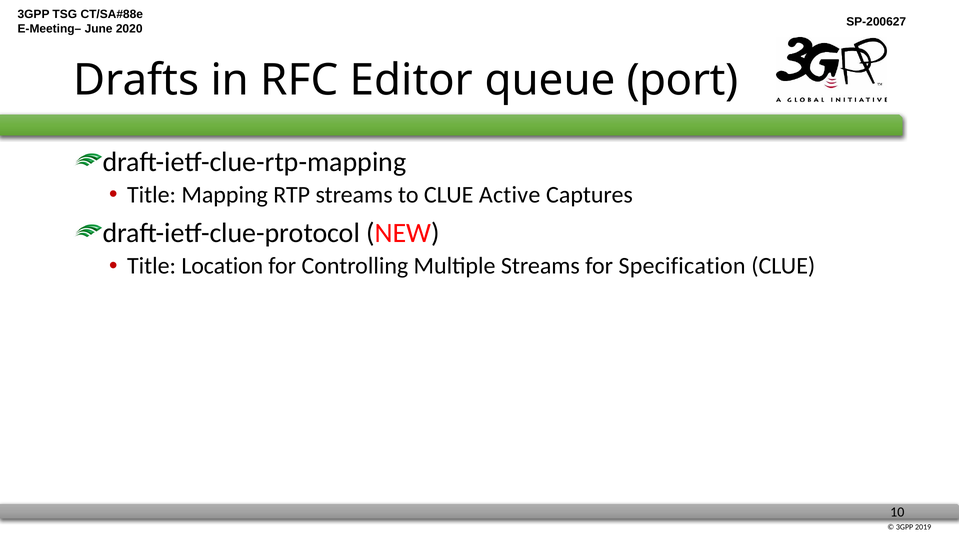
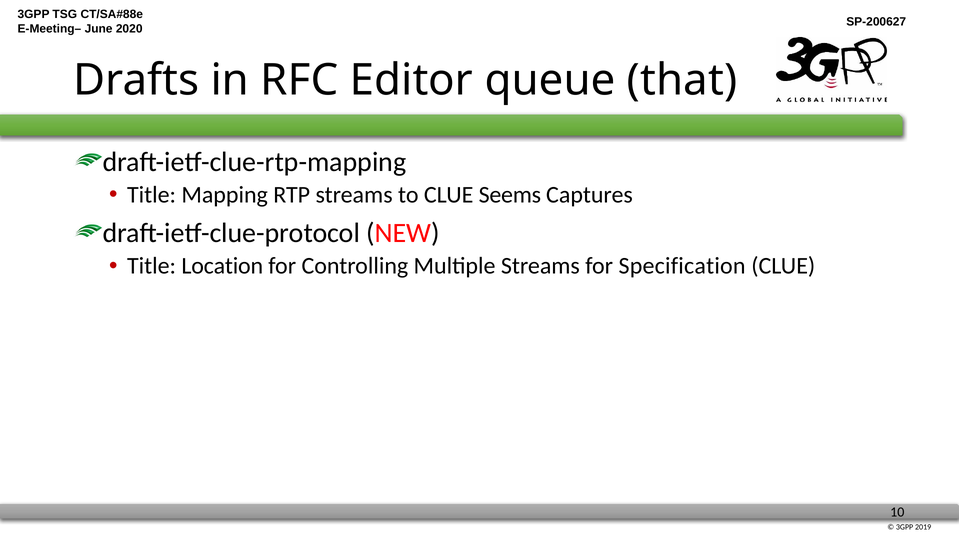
port: port -> that
Active: Active -> Seems
